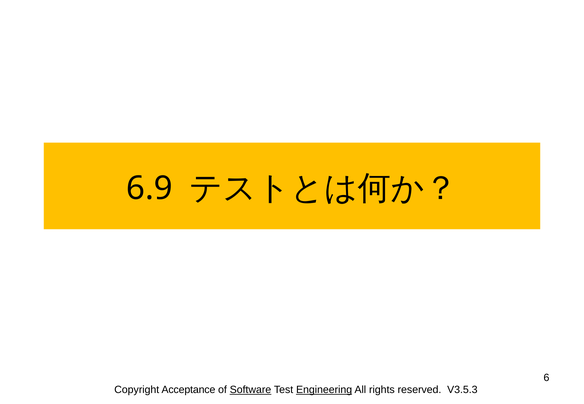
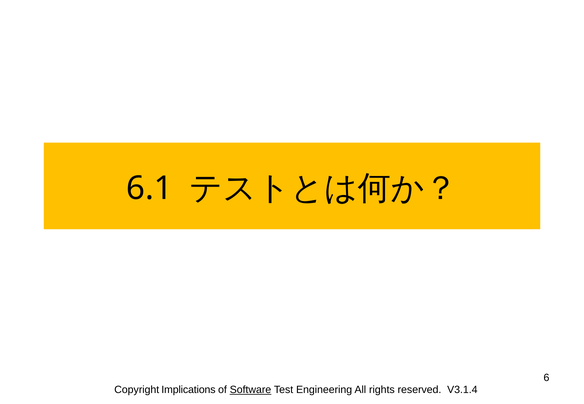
6.9: 6.9 -> 6.1
Acceptance: Acceptance -> Implications
Engineering underline: present -> none
V3.5.3: V3.5.3 -> V3.1.4
